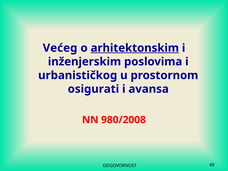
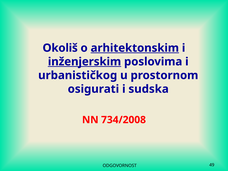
Većeg: Većeg -> Okoliš
inženjerskim underline: none -> present
avansa: avansa -> sudska
980/2008: 980/2008 -> 734/2008
